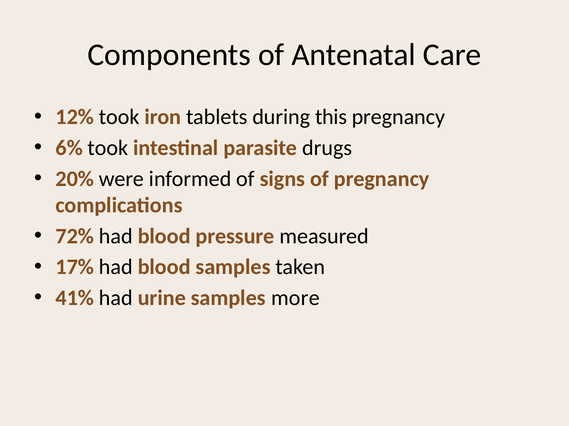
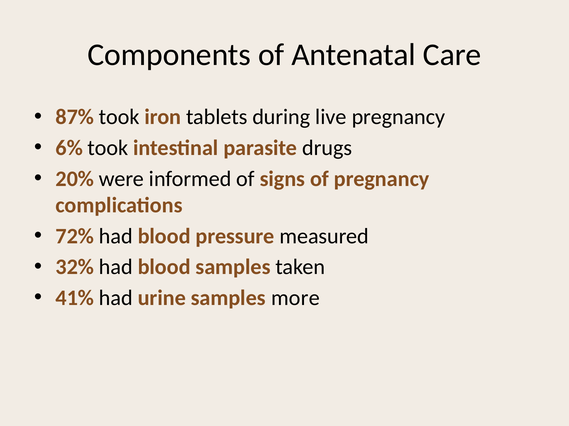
12%: 12% -> 87%
this: this -> live
17%: 17% -> 32%
